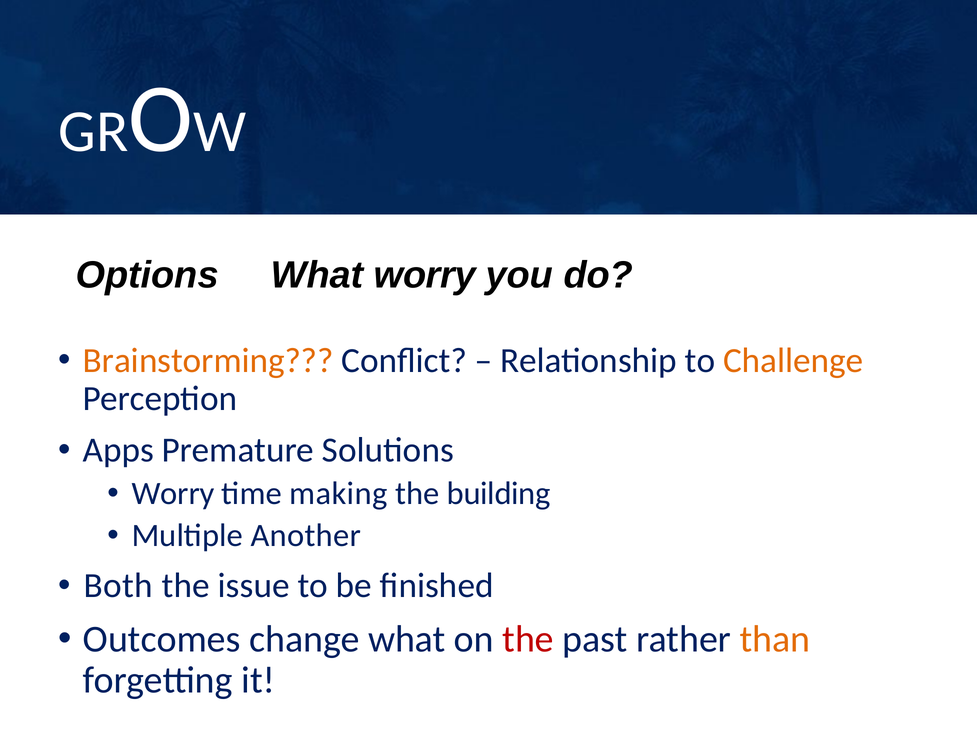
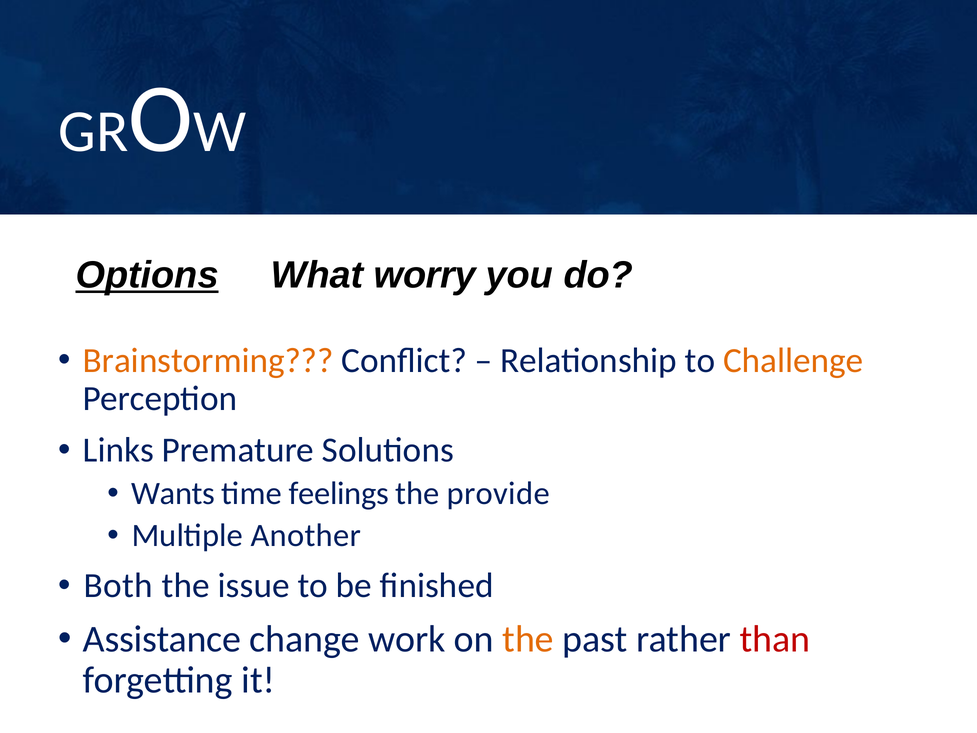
Options underline: none -> present
Apps: Apps -> Links
Worry at (173, 494): Worry -> Wants
making: making -> feelings
building: building -> provide
Outcomes: Outcomes -> Assistance
change what: what -> work
the at (528, 639) colour: red -> orange
than colour: orange -> red
